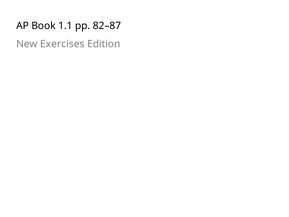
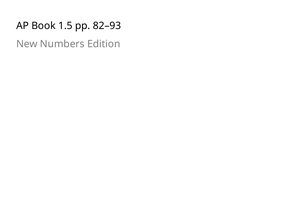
1.1: 1.1 -> 1.5
82–87: 82–87 -> 82–93
Exercises: Exercises -> Numbers
